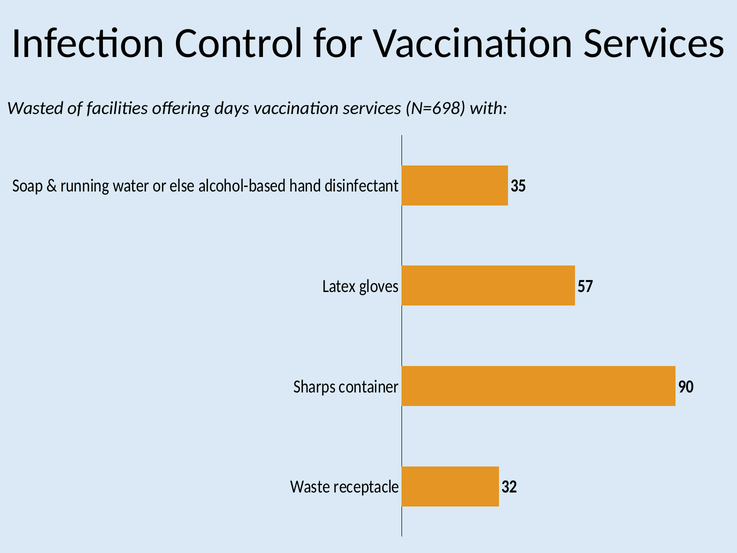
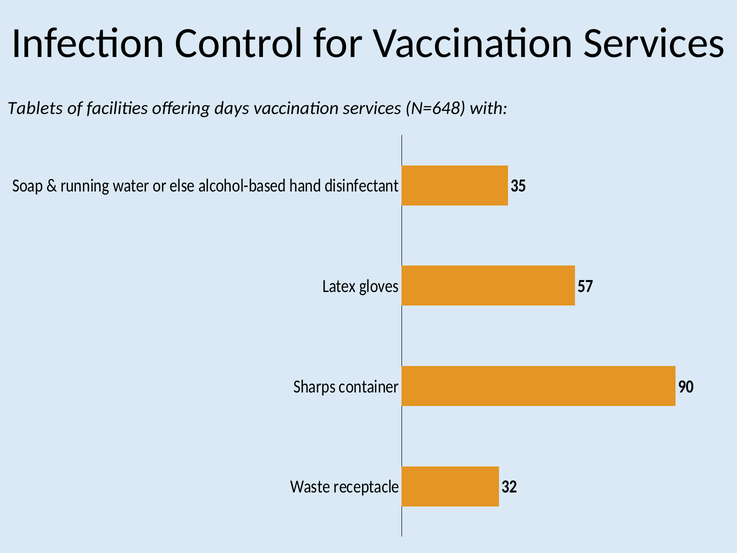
Wasted: Wasted -> Tablets
N=698: N=698 -> N=648
